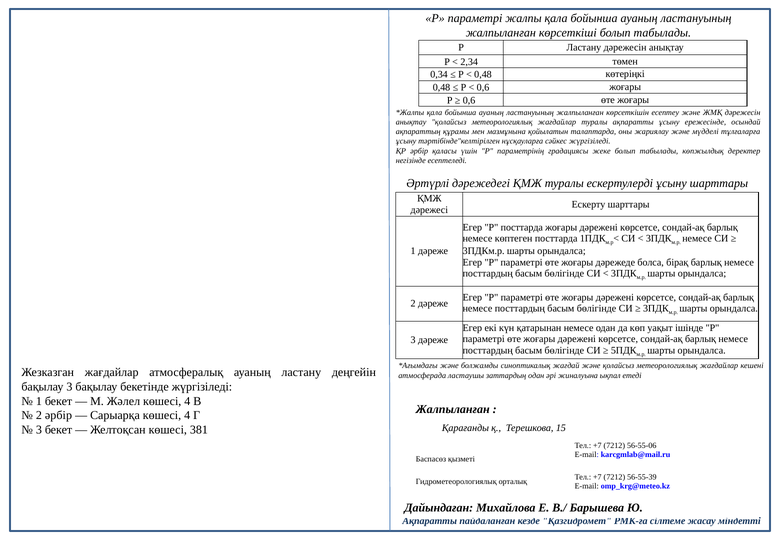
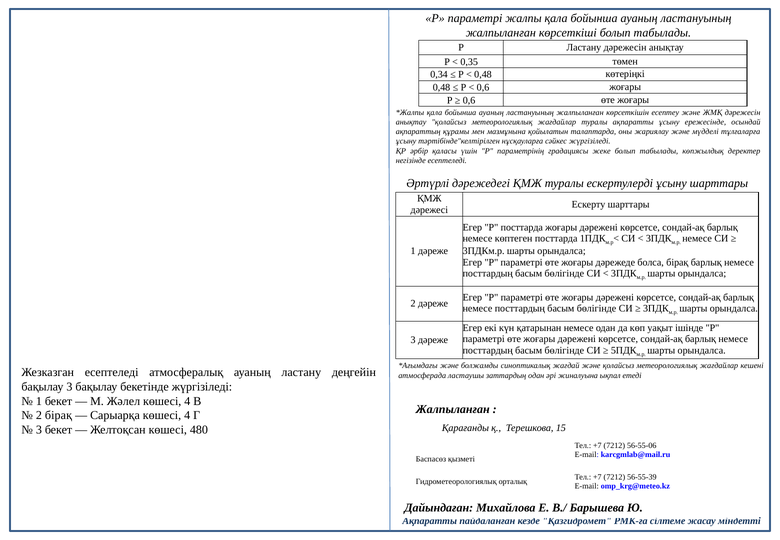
2,34: 2,34 -> 0,35
Жезказган жағдайлар: жағдайлар -> есептеледі
2 әрбір: әрбір -> бірақ
381: 381 -> 480
